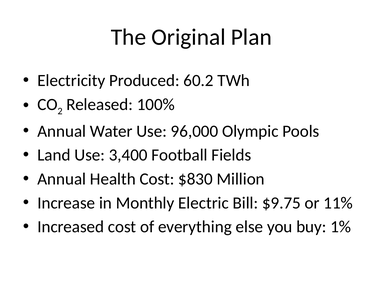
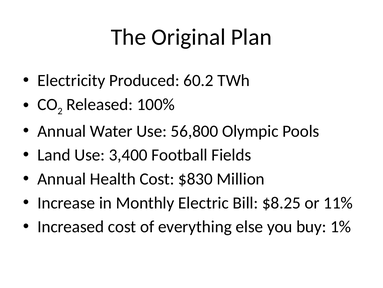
96,000: 96,000 -> 56,800
$9.75: $9.75 -> $8.25
